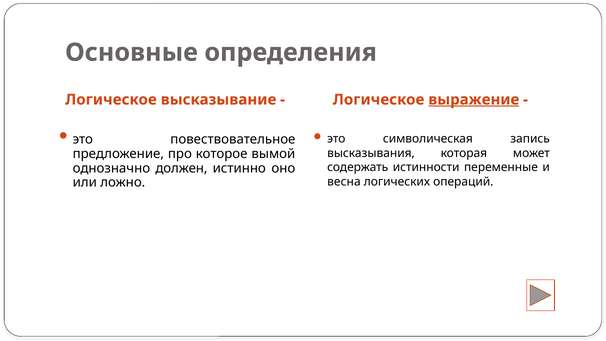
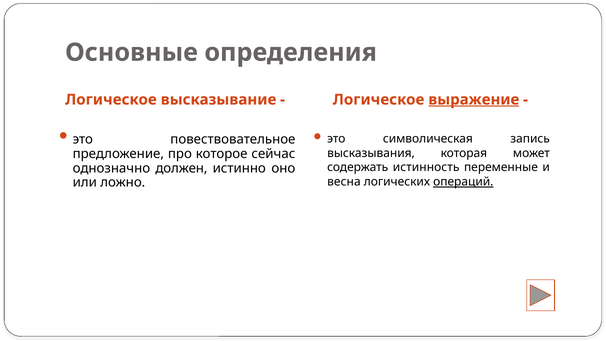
вымой: вымой -> сейчас
истинности: истинности -> истинность
операций underline: none -> present
